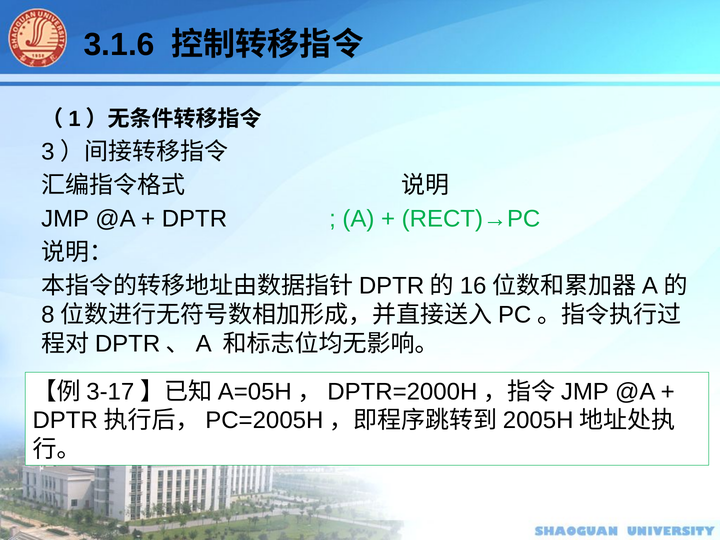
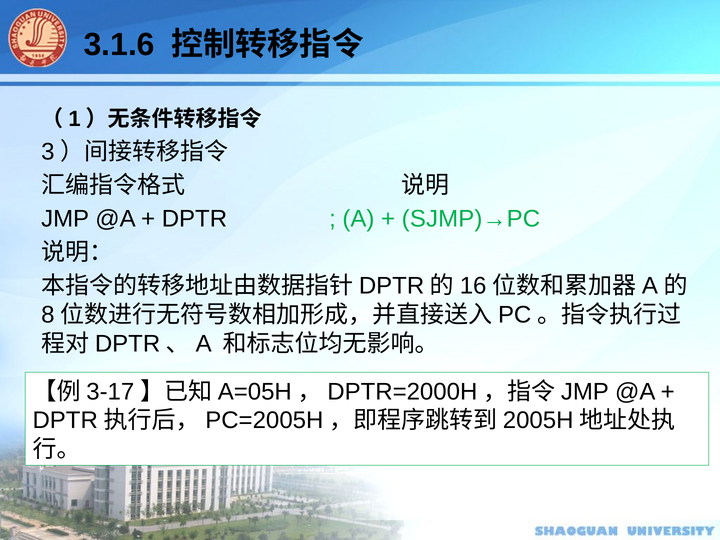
RECT)→PC: RECT)→PC -> SJMP)→PC
